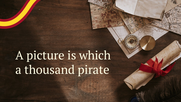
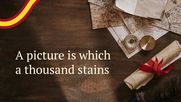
pirate: pirate -> stains
